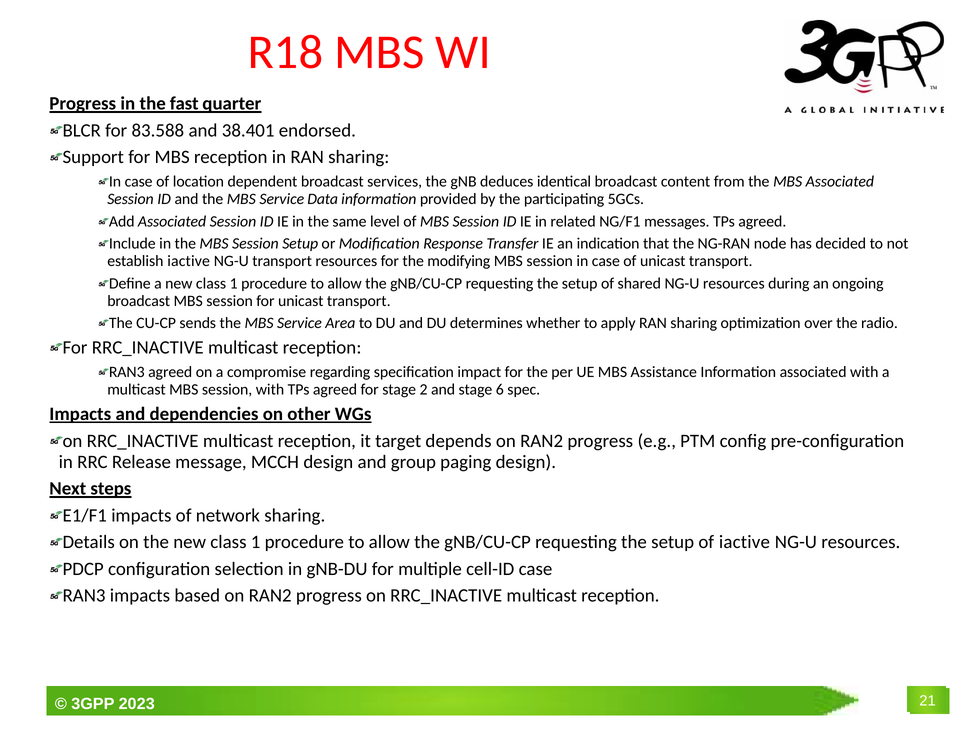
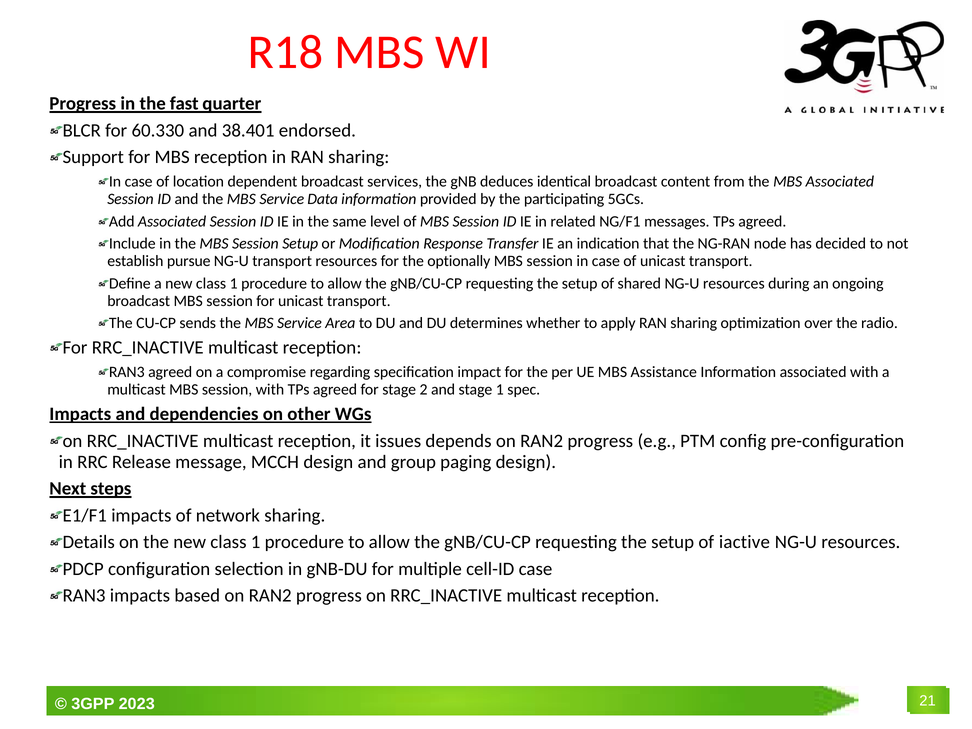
83.588: 83.588 -> 60.330
establish iactive: iactive -> pursue
modifying: modifying -> optionally
stage 6: 6 -> 1
target: target -> issues
